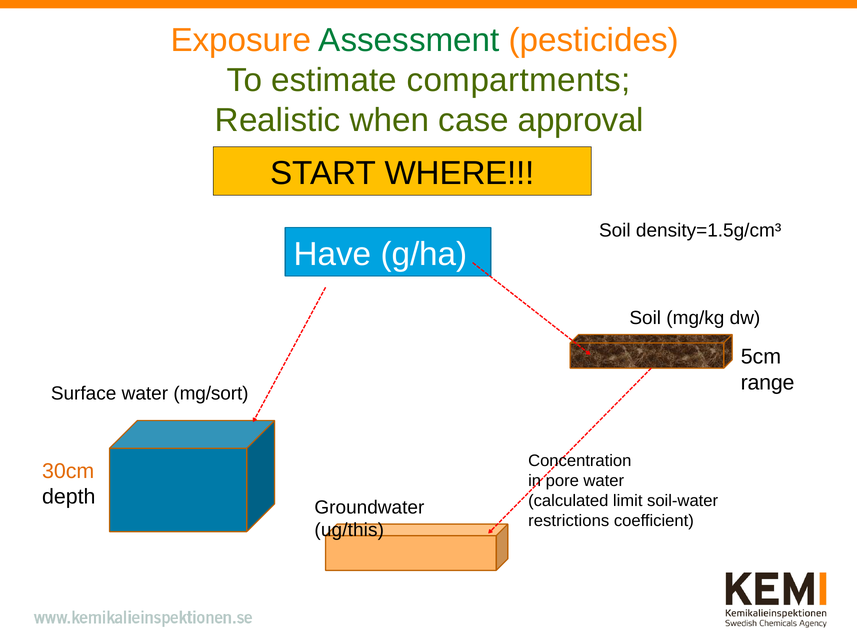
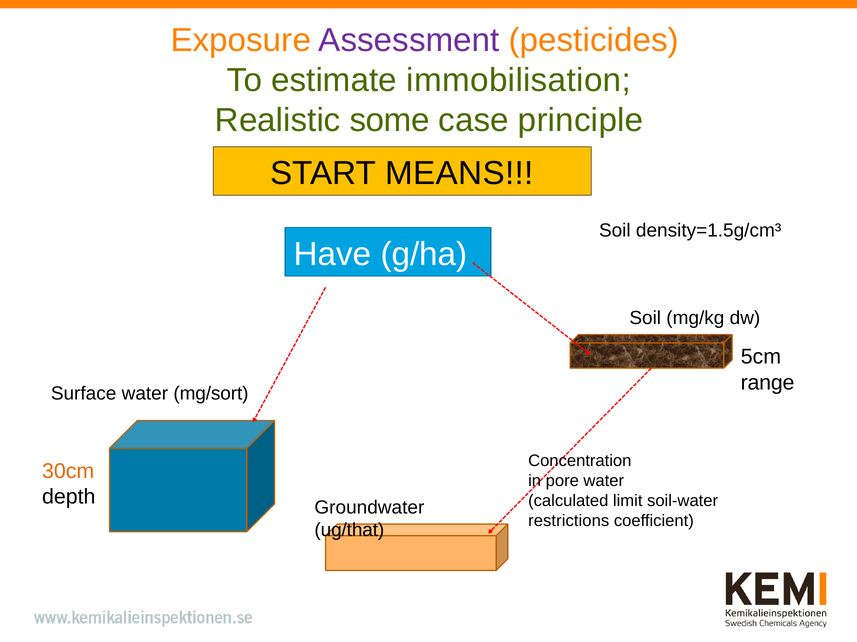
Assessment colour: green -> purple
compartments: compartments -> immobilisation
when: when -> some
approval: approval -> principle
WHERE: WHERE -> MEANS
ug/this: ug/this -> ug/that
